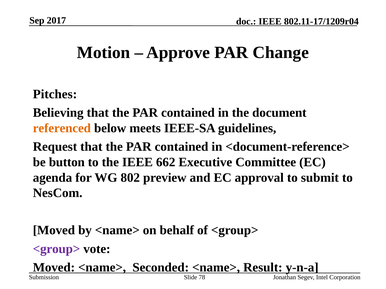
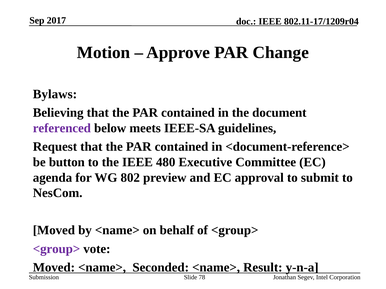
Pitches: Pitches -> Bylaws
referenced colour: orange -> purple
662: 662 -> 480
